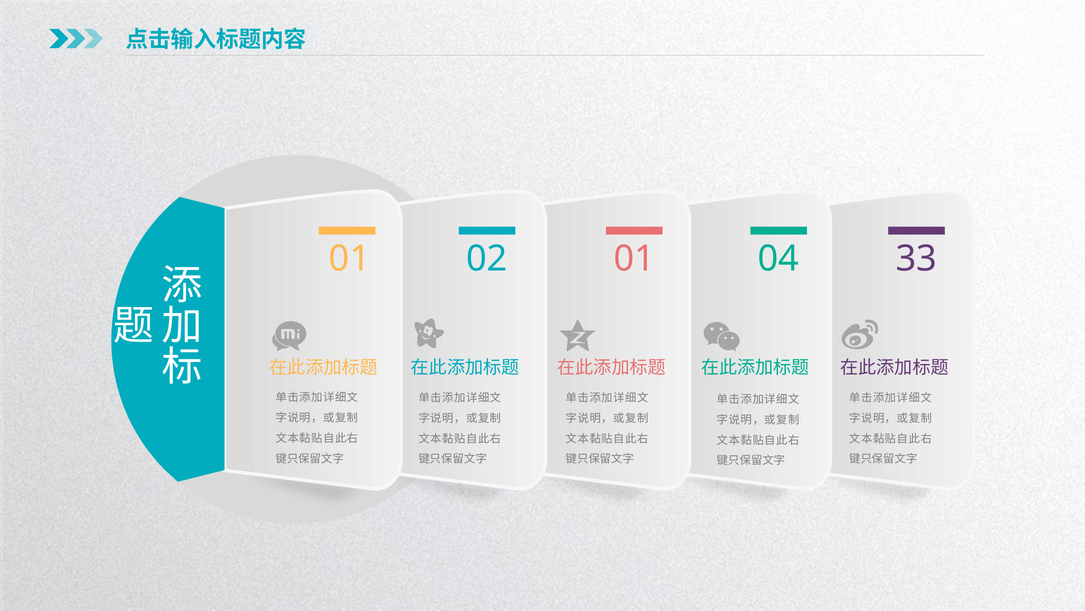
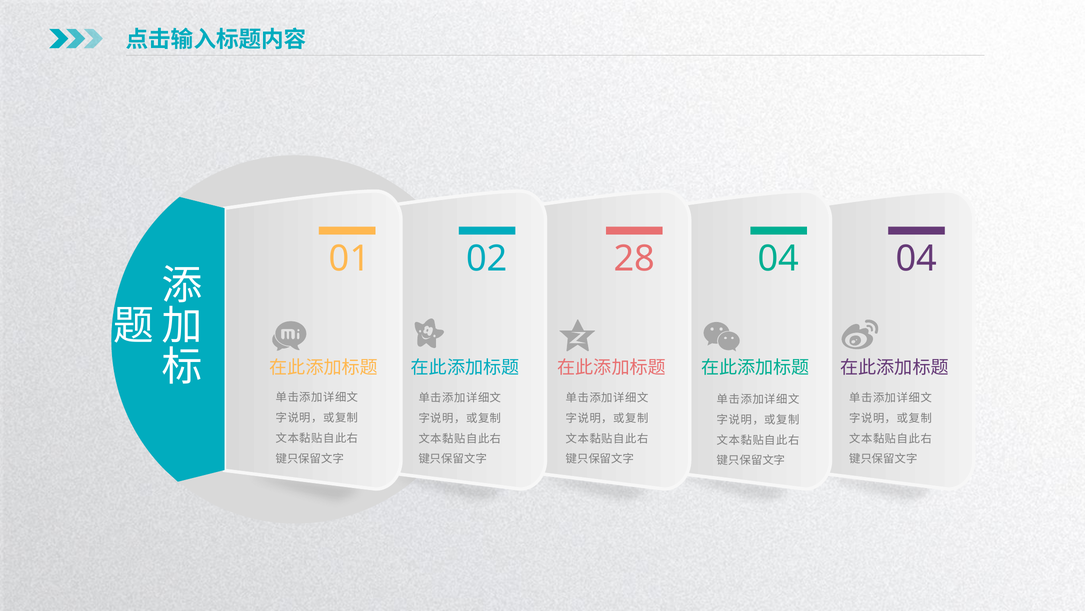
02 01: 01 -> 28
04 33: 33 -> 04
